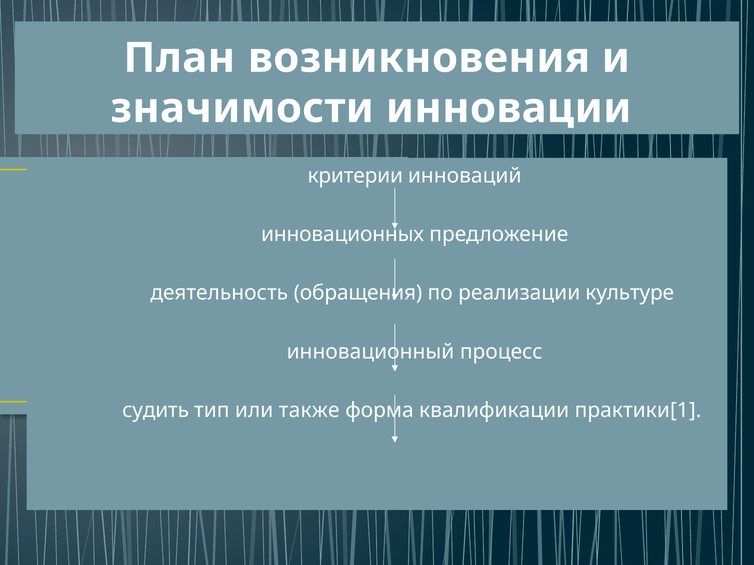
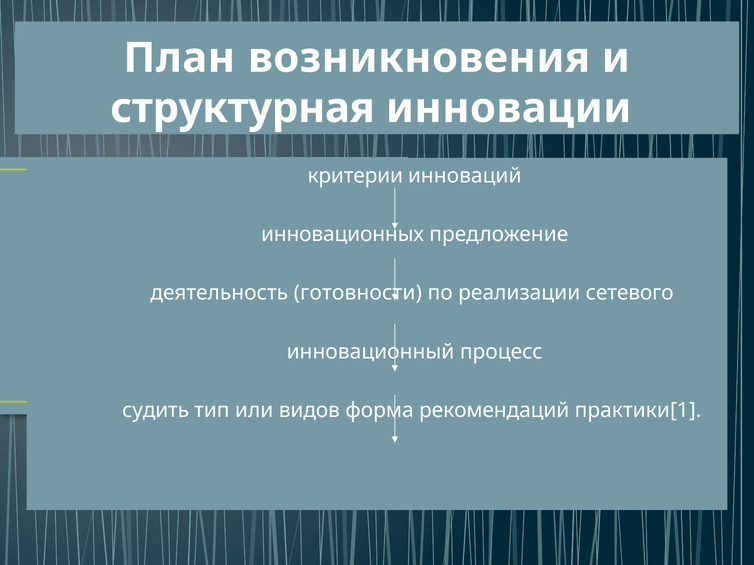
значимости: значимости -> структурная
обращения: обращения -> готовности
культуре: культуре -> сетевого
также: также -> видов
квалификации: квалификации -> рекомендаций
